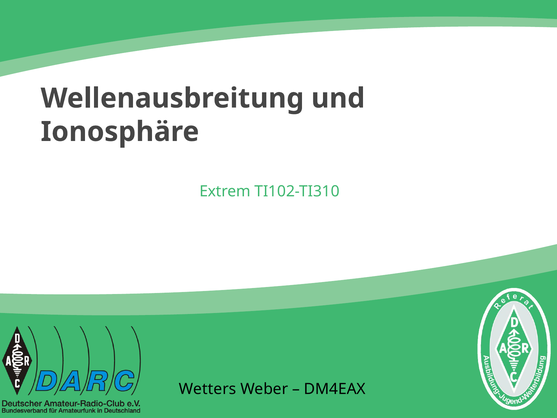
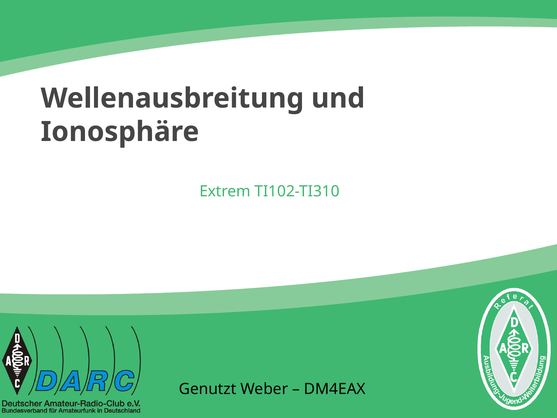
Wetters: Wetters -> Genutzt
